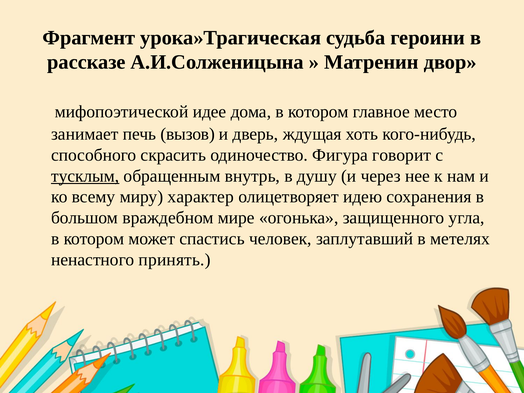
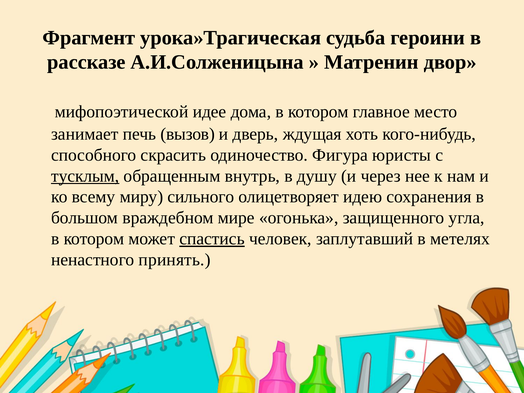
говорит: говорит -> юристы
характер: характер -> сильного
спастись underline: none -> present
